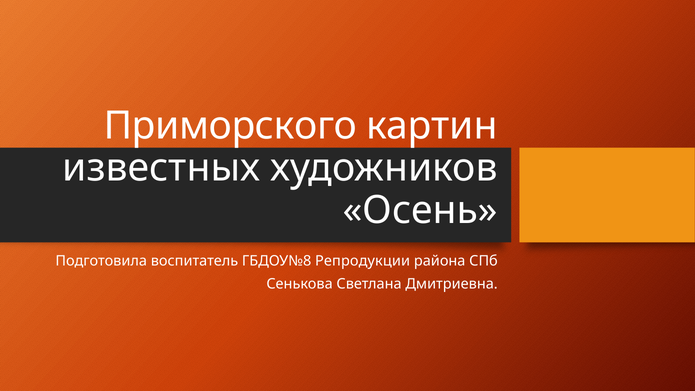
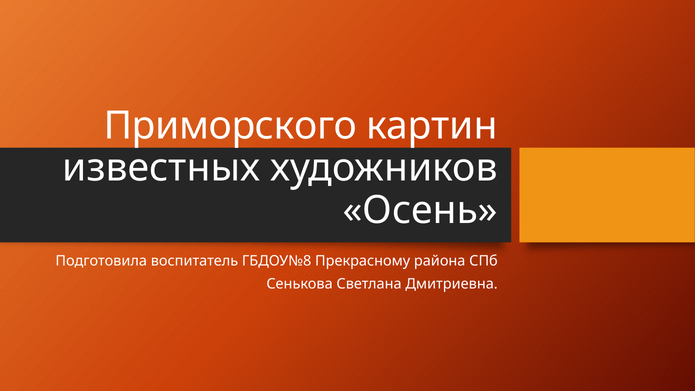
Репродукции: Репродукции -> Прекрасному
